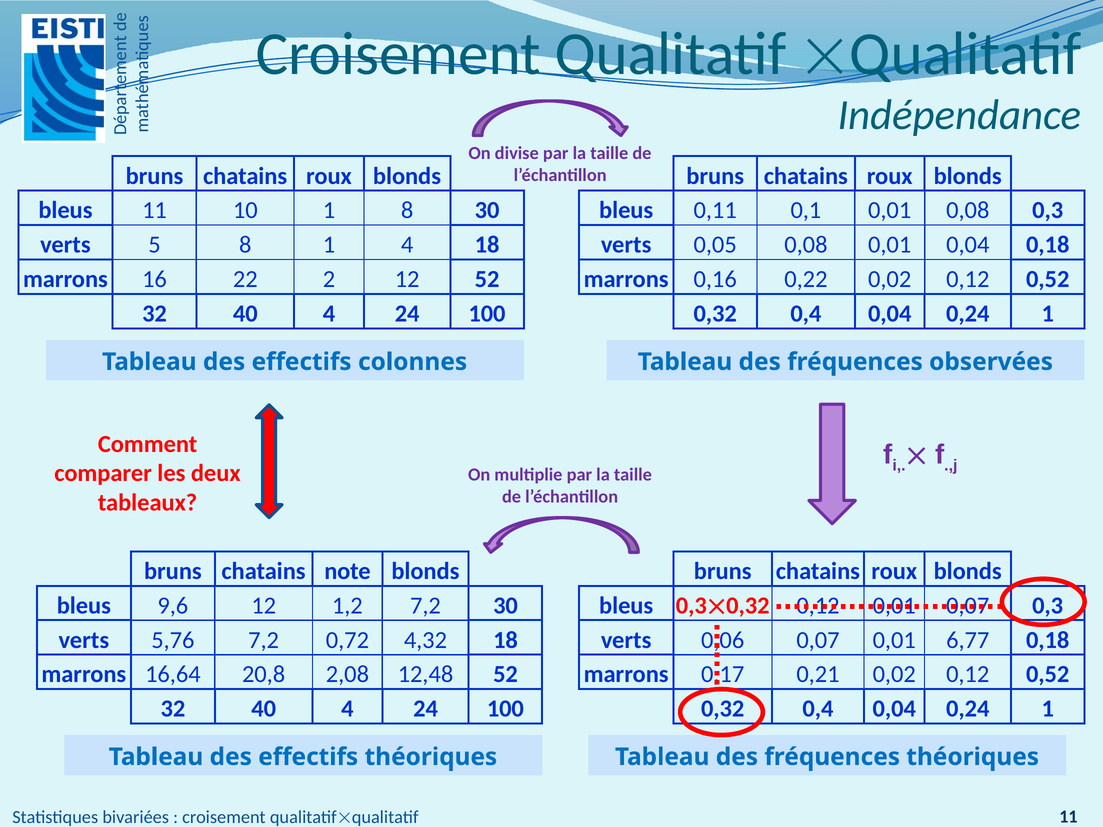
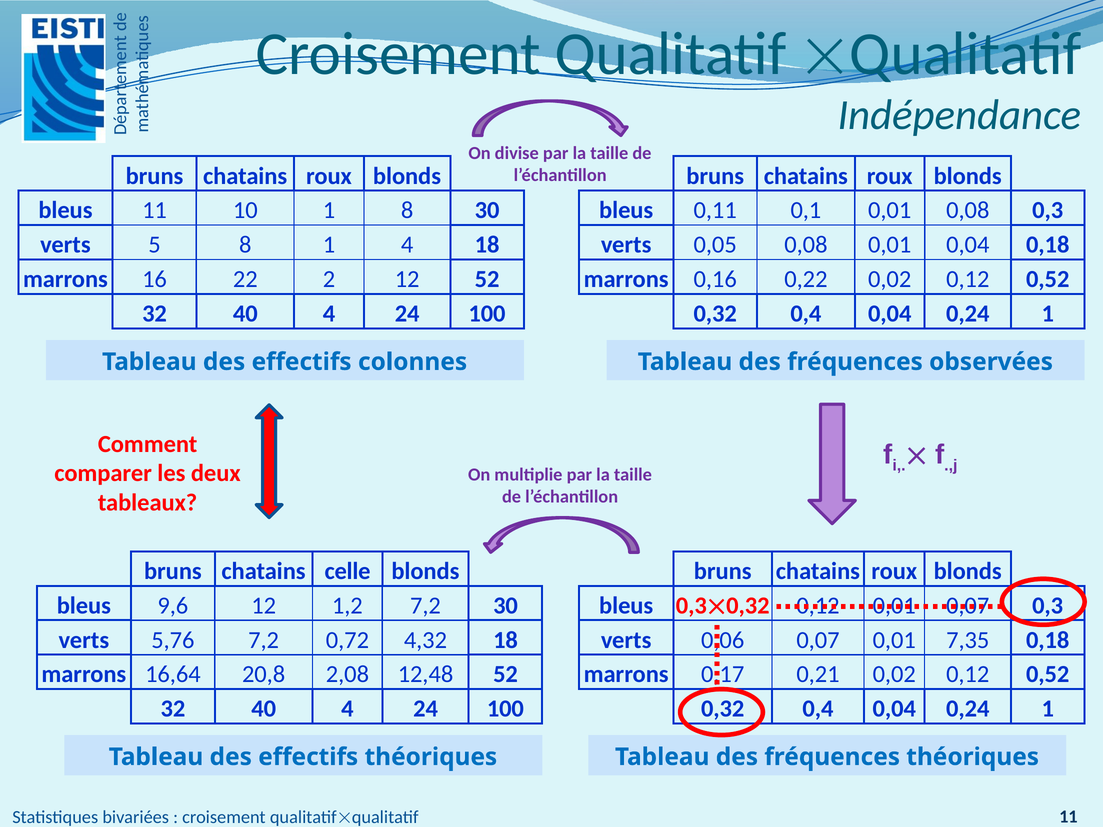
note: note -> celle
6,77: 6,77 -> 7,35
